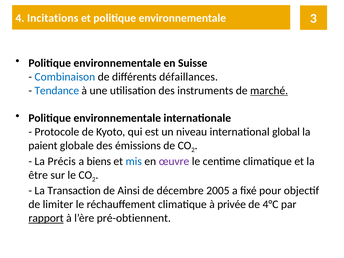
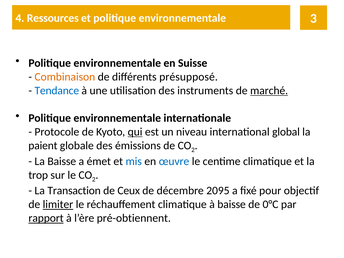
Incitations: Incitations -> Ressources
Combinaison colour: blue -> orange
défaillances: défaillances -> présupposé
qui underline: none -> present
La Précis: Précis -> Baisse
biens: biens -> émet
œuvre colour: purple -> blue
être: être -> trop
Ainsi: Ainsi -> Ceux
2005: 2005 -> 2095
limiter underline: none -> present
à privée: privée -> baisse
4°C: 4°C -> 0°C
